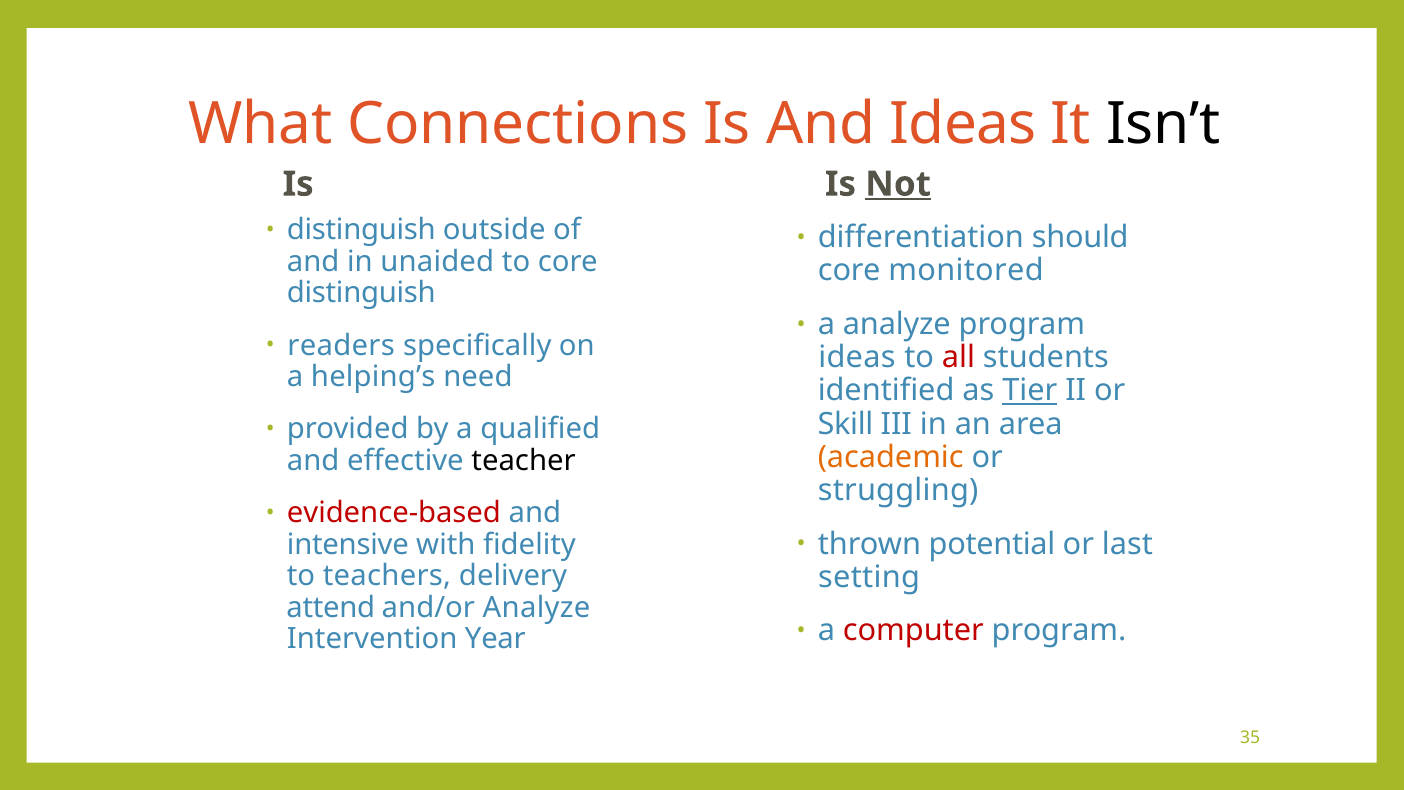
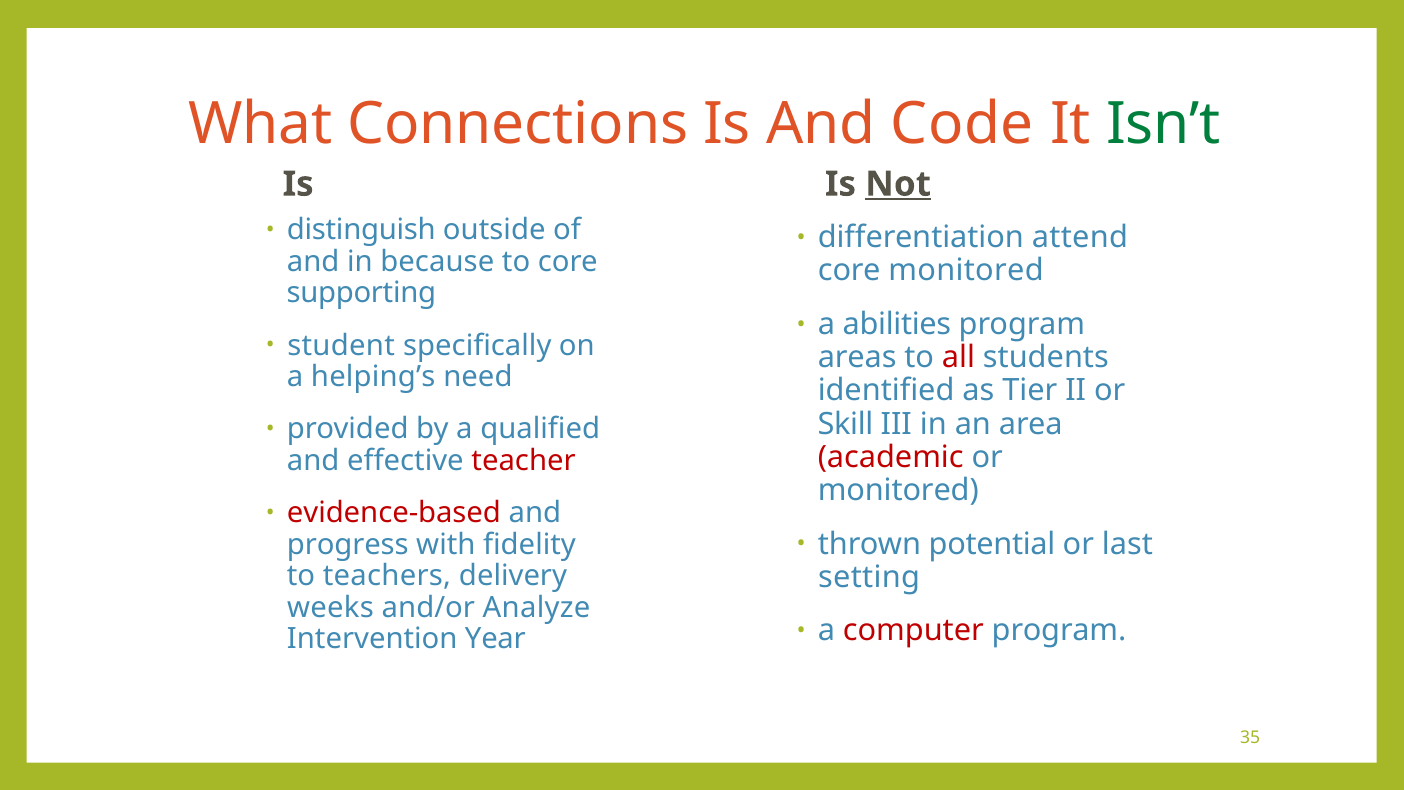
And Ideas: Ideas -> Code
Isn’t colour: black -> green
should: should -> attend
unaided: unaided -> because
distinguish at (361, 293): distinguish -> supporting
a analyze: analyze -> abilities
readers: readers -> student
ideas at (857, 358): ideas -> areas
Tier underline: present -> none
academic colour: orange -> red
teacher colour: black -> red
struggling at (898, 490): struggling -> monitored
intensive: intensive -> progress
attend: attend -> weeks
